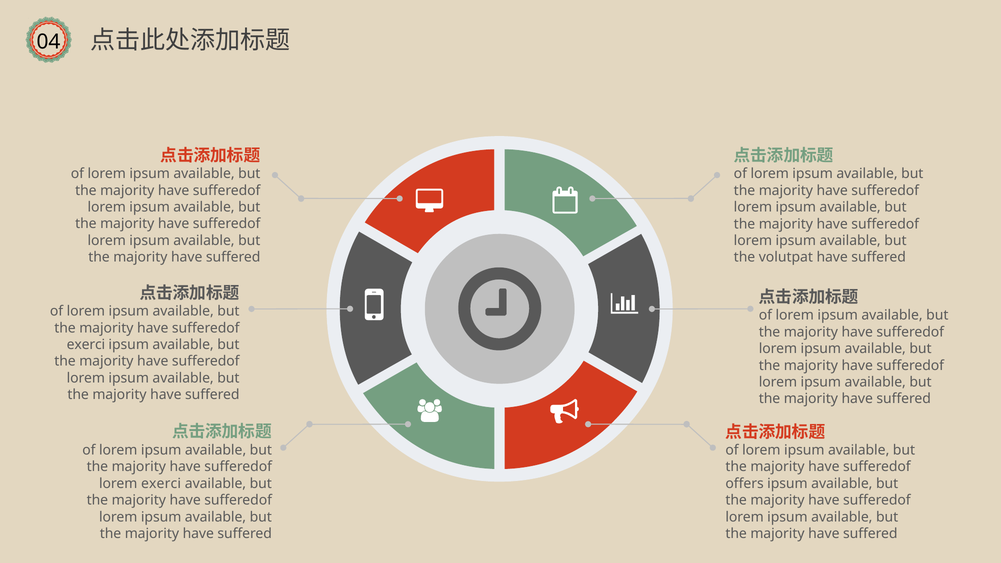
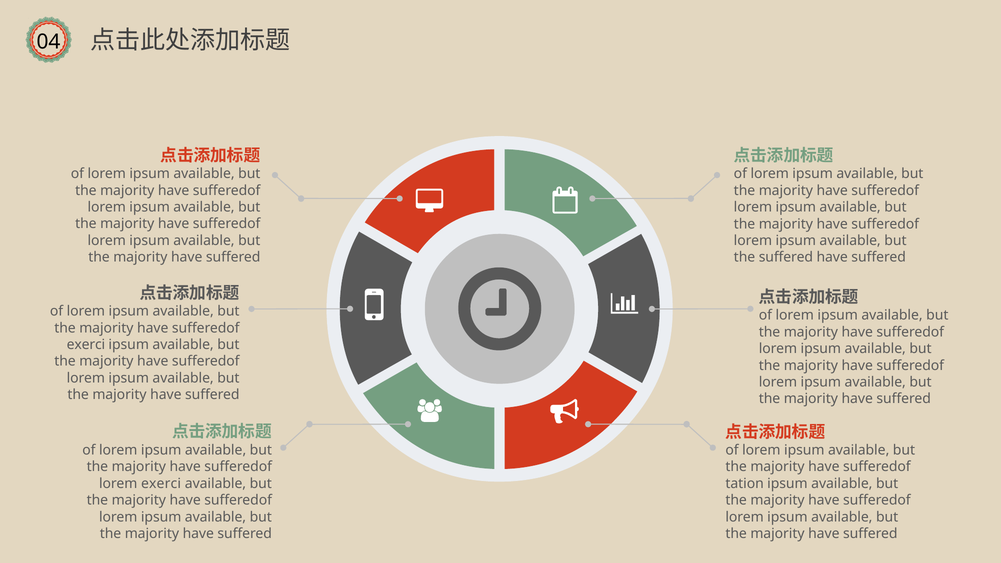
the volutpat: volutpat -> suffered
offers: offers -> tation
